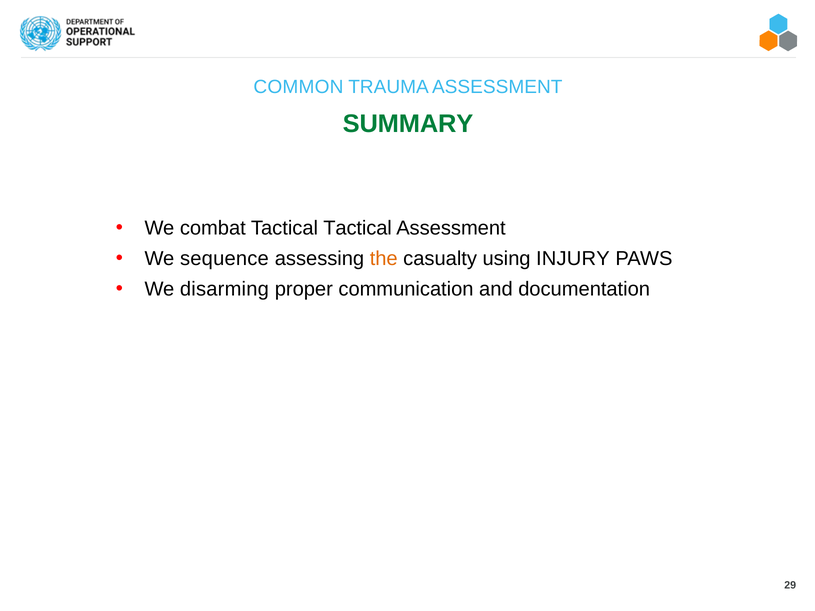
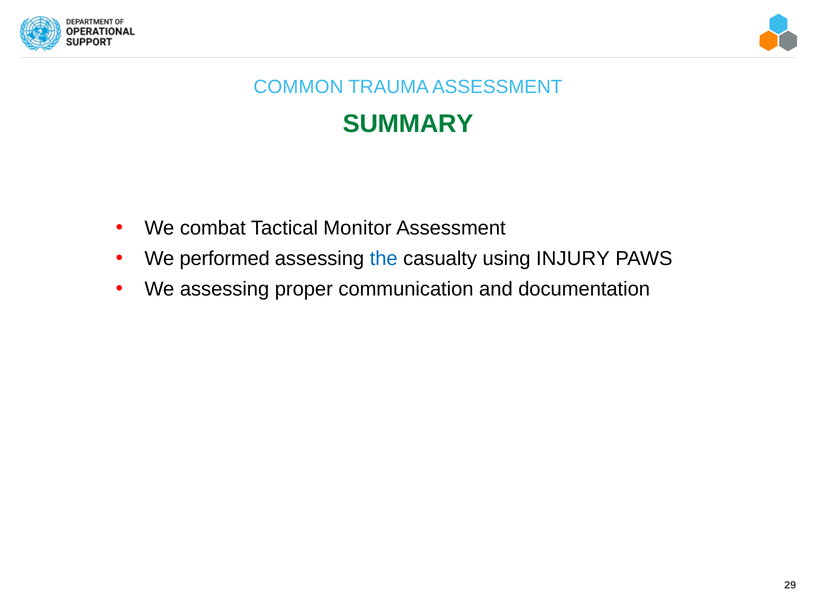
Tactical Tactical: Tactical -> Monitor
sequence: sequence -> performed
the colour: orange -> blue
We disarming: disarming -> assessing
